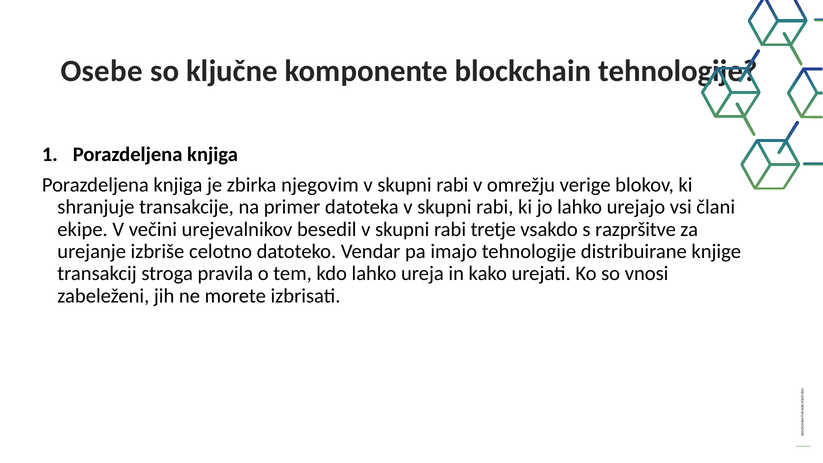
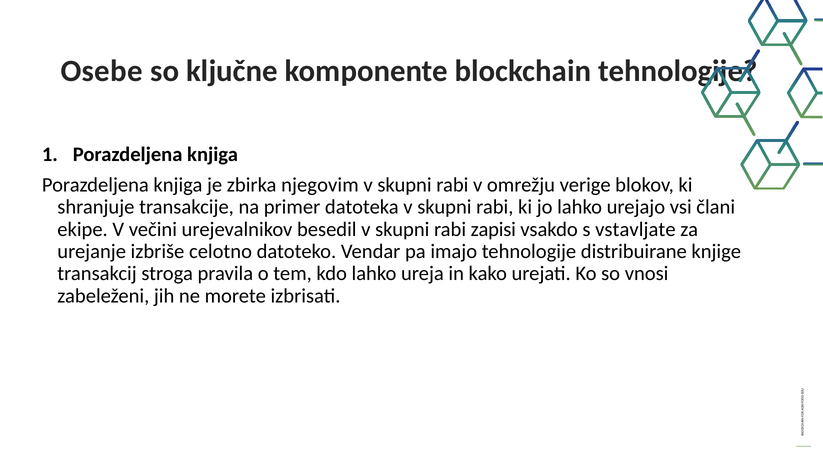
tretje: tretje -> zapisi
razpršitve: razpršitve -> vstavljate
